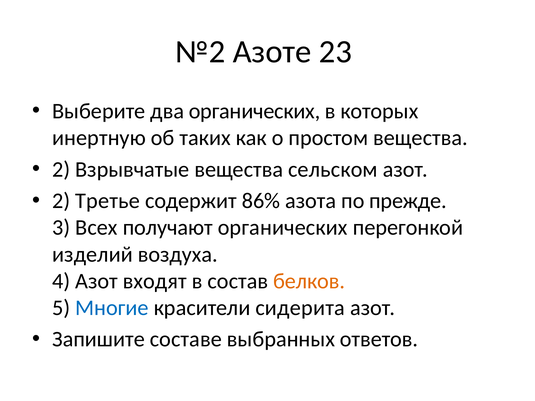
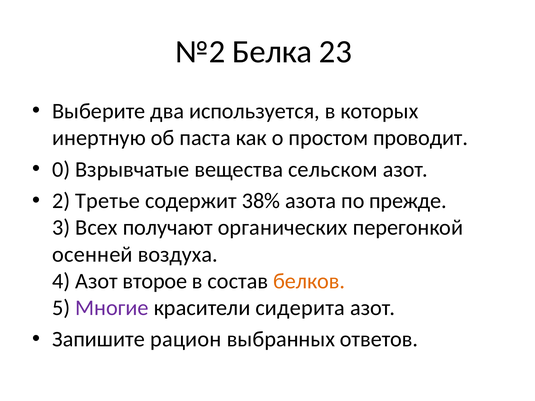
Азоте: Азоте -> Белка
два органических: органических -> используется
таких: таких -> паста
простом вещества: вещества -> проводит
2 at (61, 169): 2 -> 0
86%: 86% -> 38%
изделий: изделий -> осенней
входят: входят -> второе
Многие colour: blue -> purple
составе: составе -> рацион
